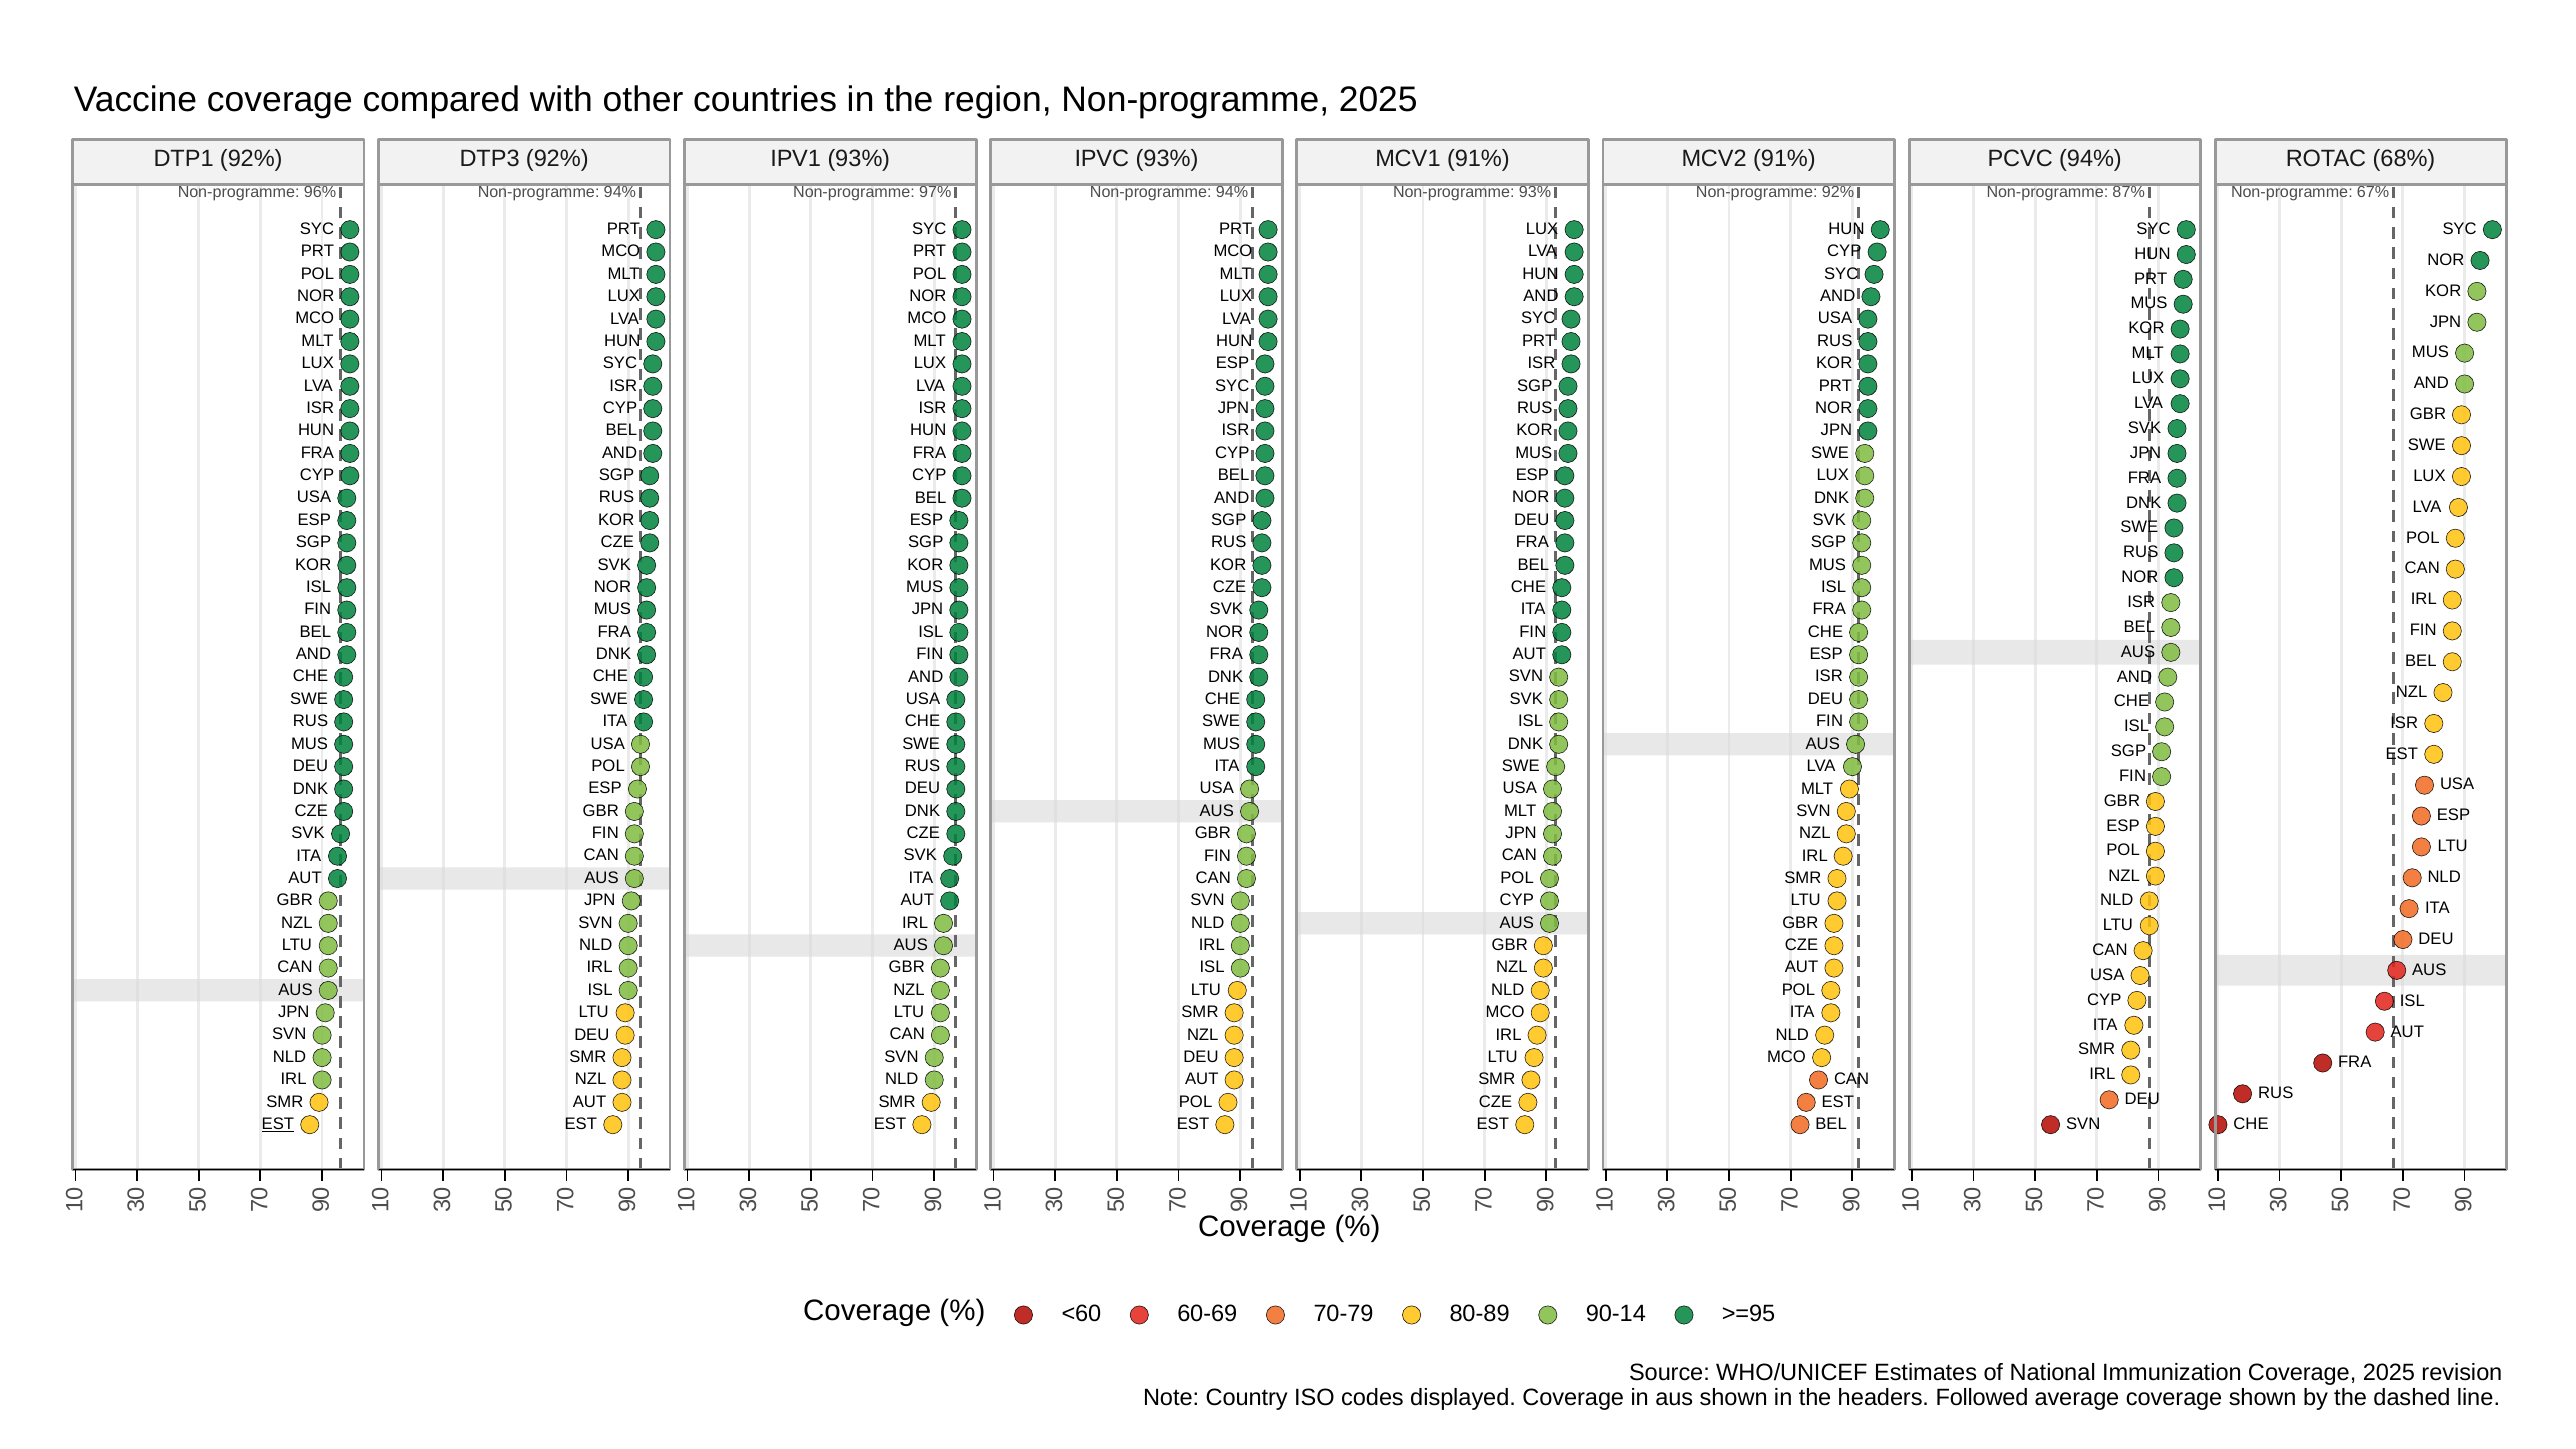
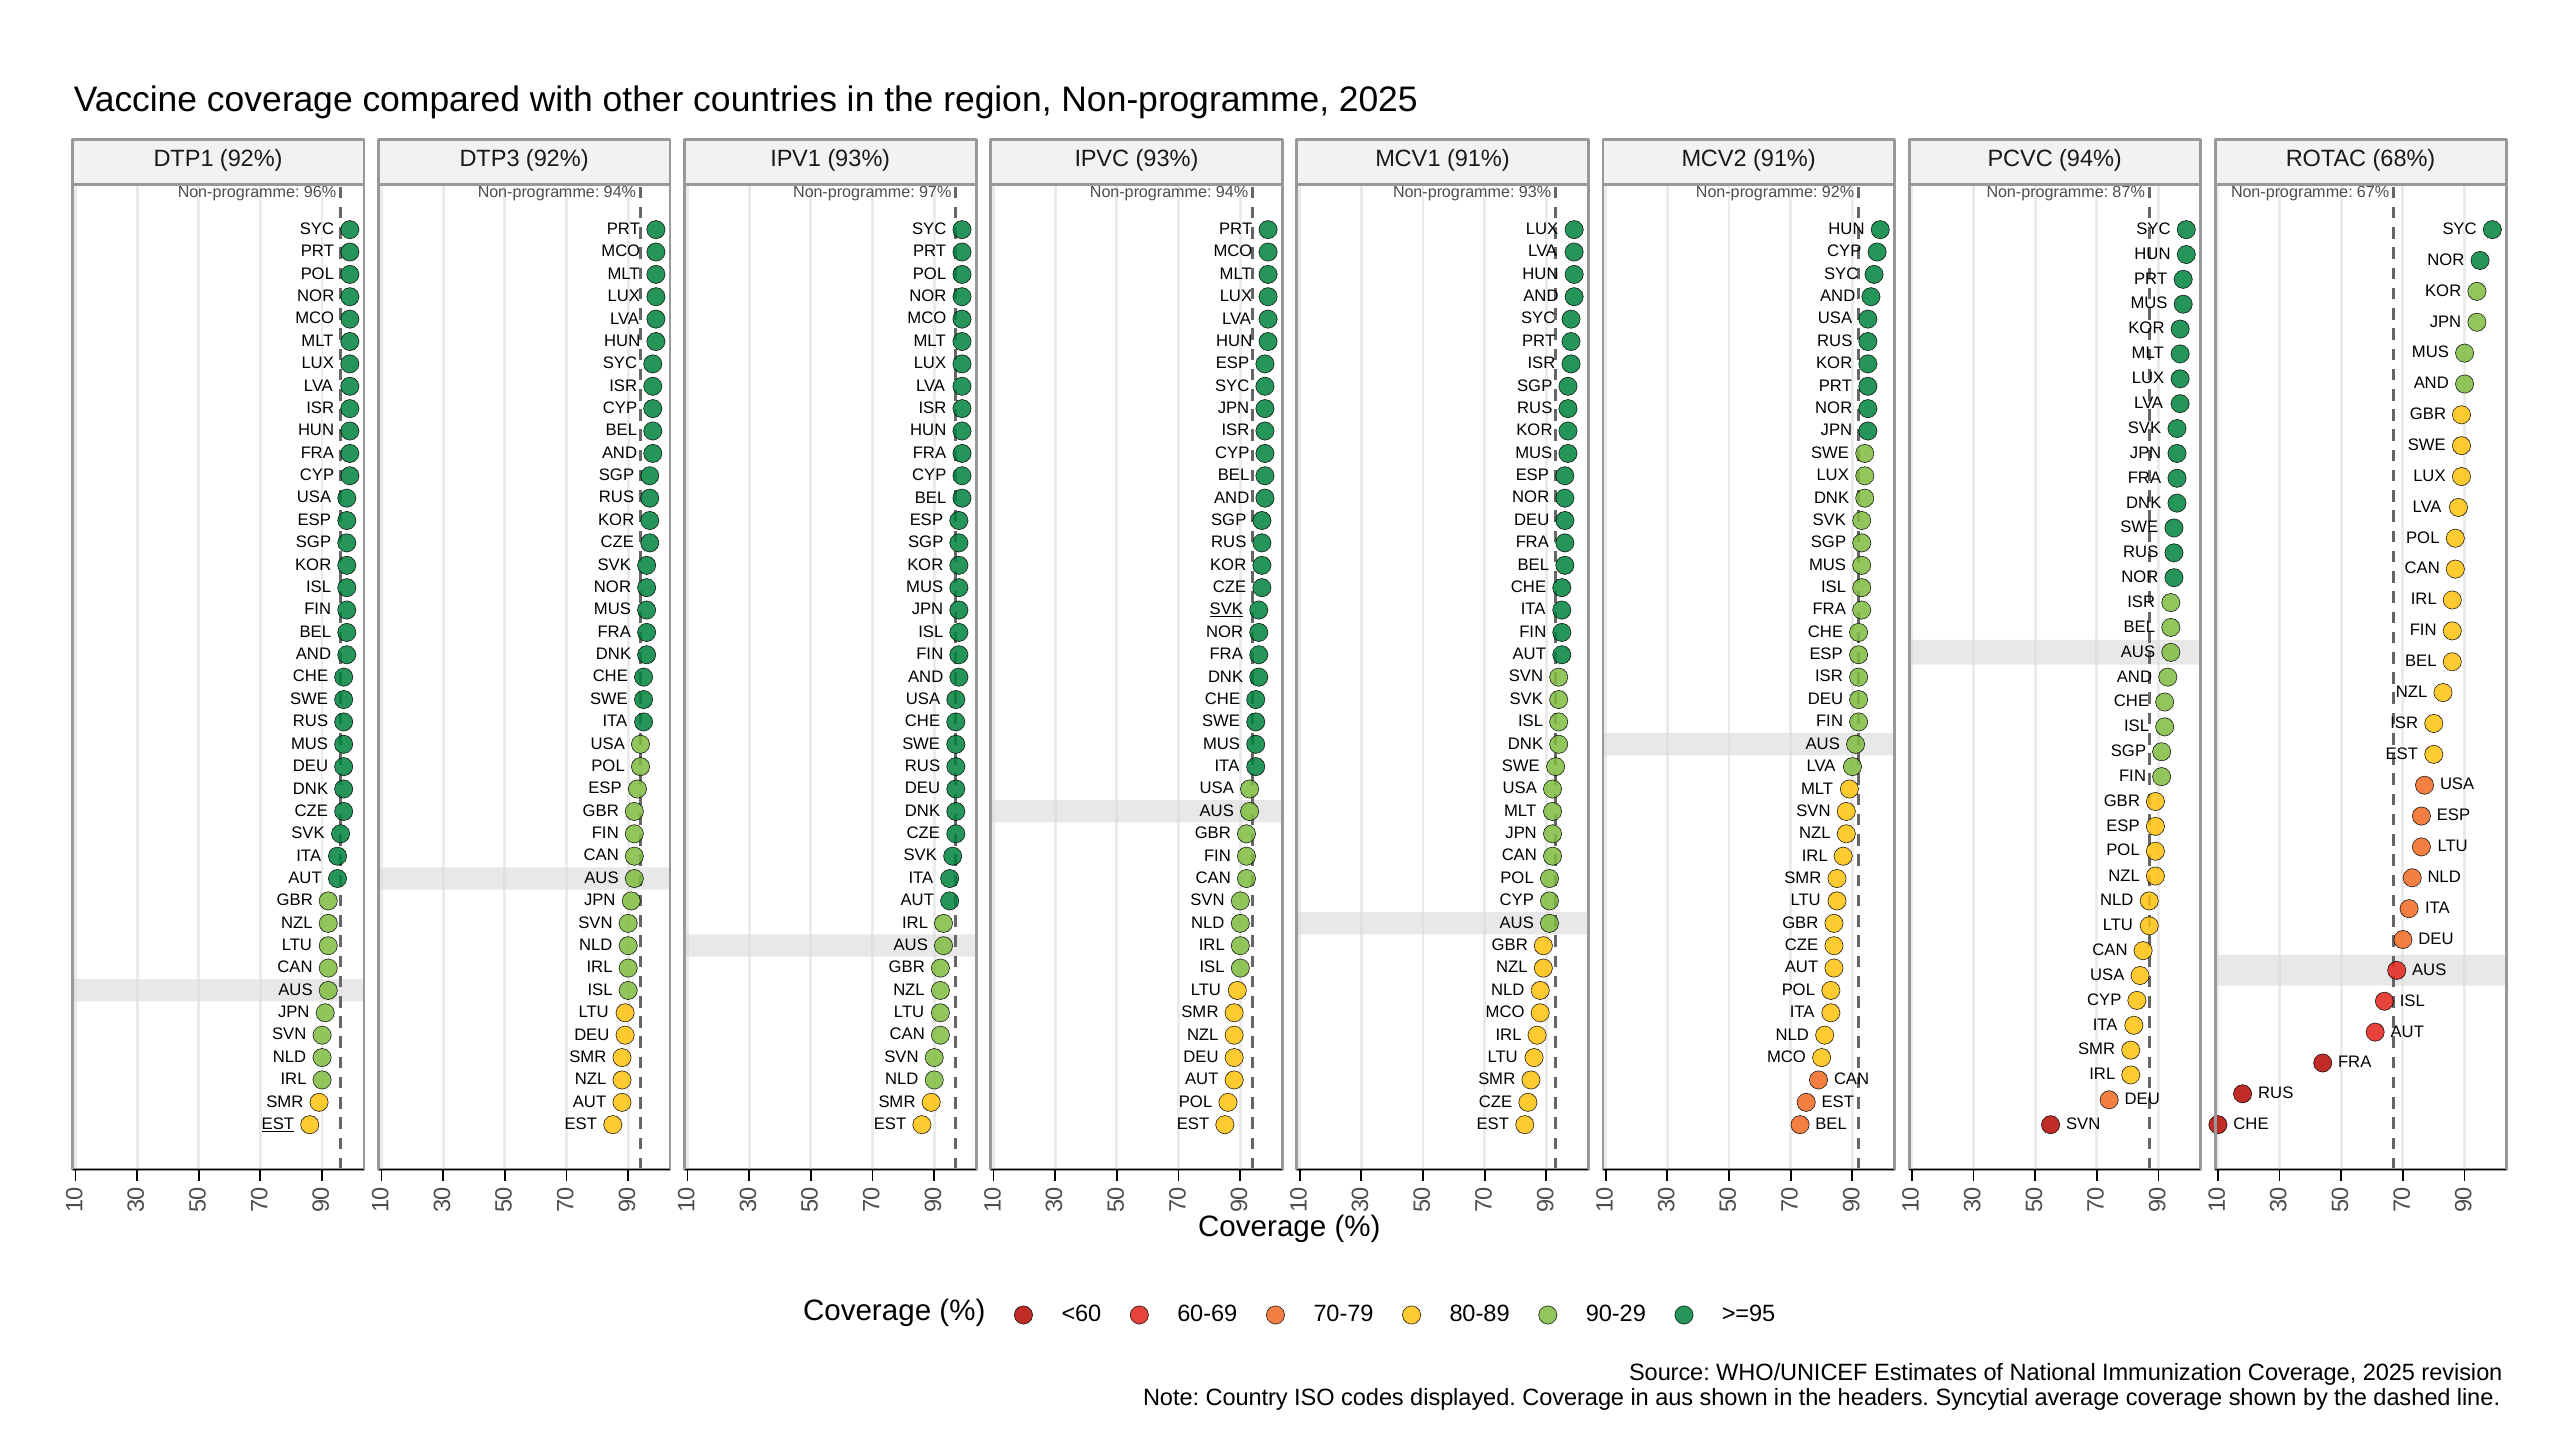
SVK at (1226, 609) underline: none -> present
90-14: 90-14 -> 90-29
Followed: Followed -> Syncytial
